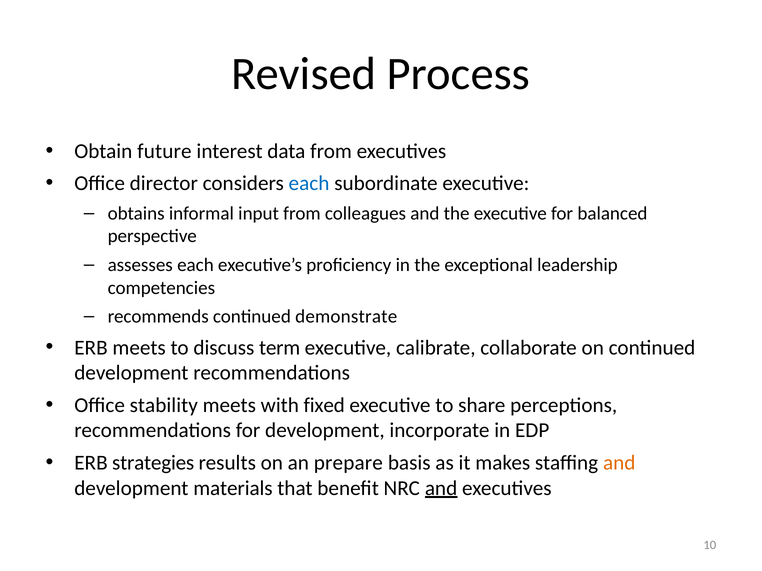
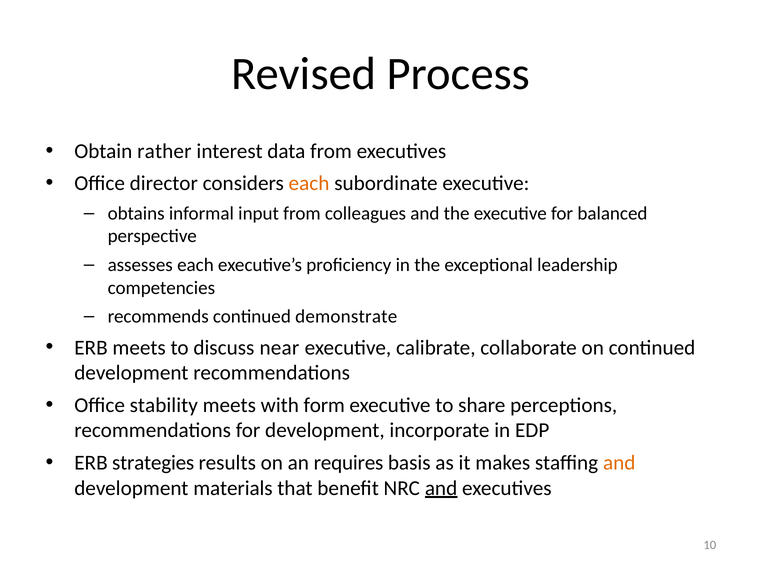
future: future -> rather
each at (309, 184) colour: blue -> orange
term: term -> near
fixed: fixed -> form
prepare: prepare -> requires
